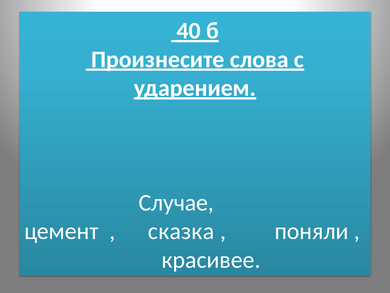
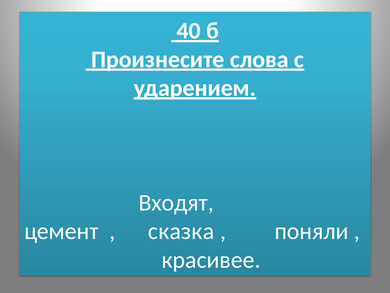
Случае: Случае -> Входят
